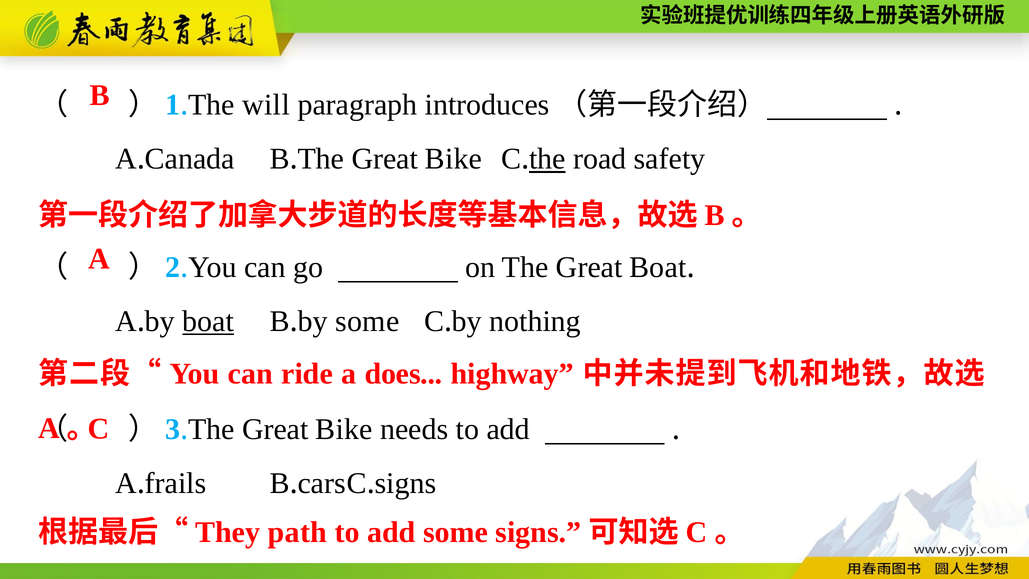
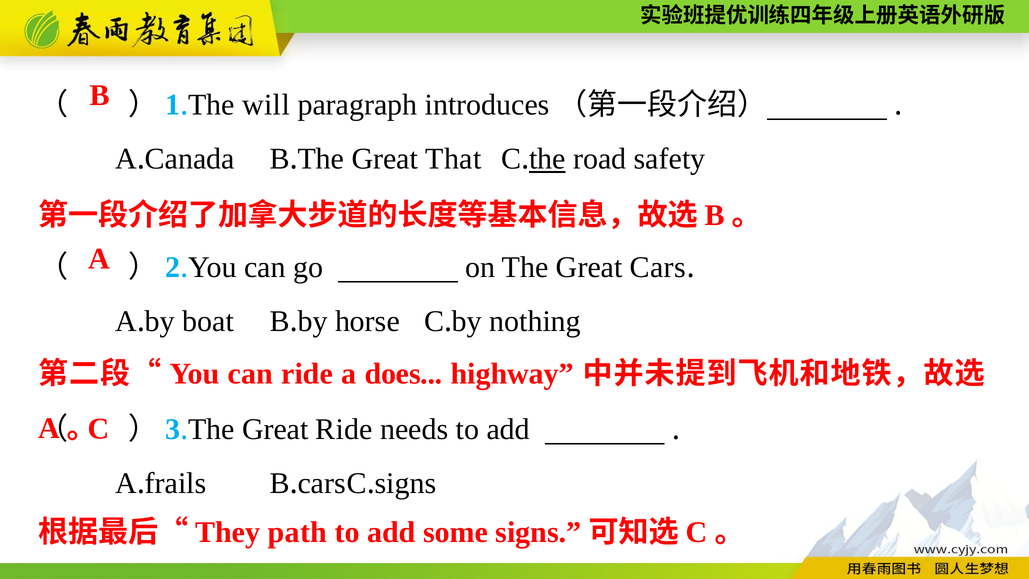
Bike at (453, 159): Bike -> That
Great Boat: Boat -> Cars
boat at (208, 321) underline: present -> none
some at (367, 321): some -> horse
Bike at (344, 429): Bike -> Ride
